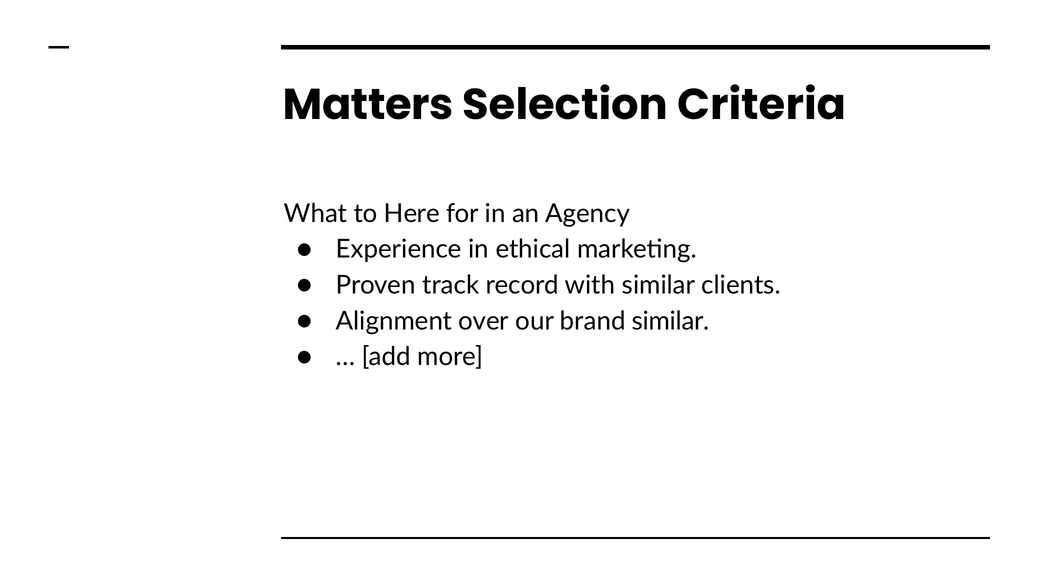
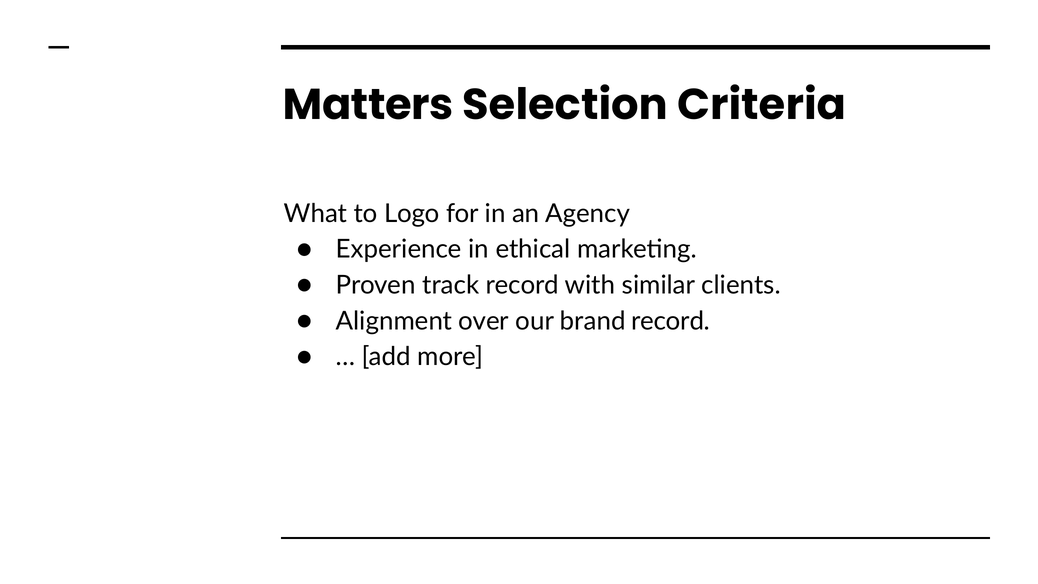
Here: Here -> Logo
brand similar: similar -> record
